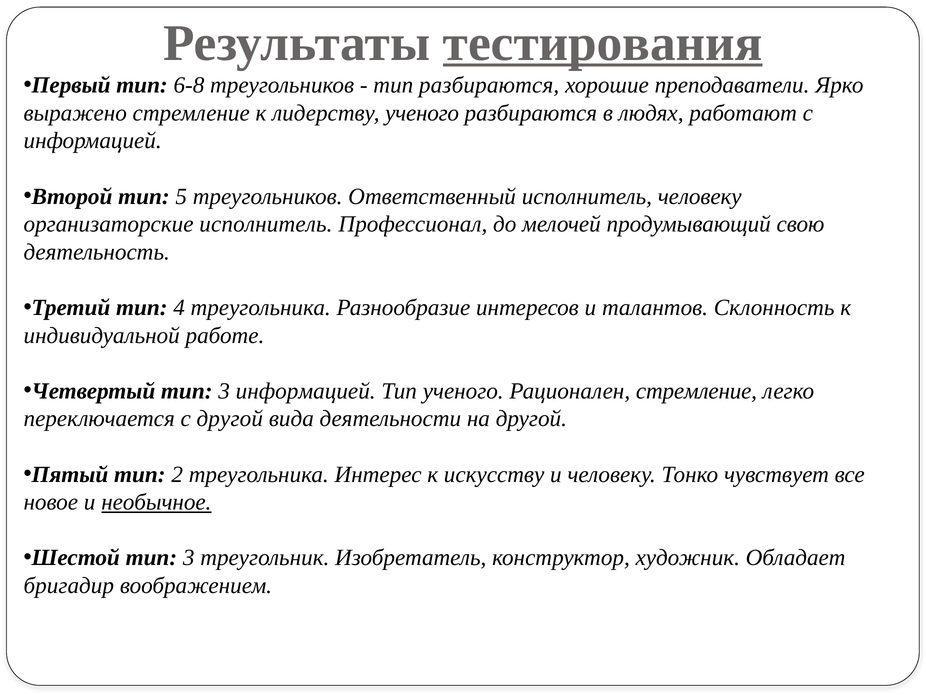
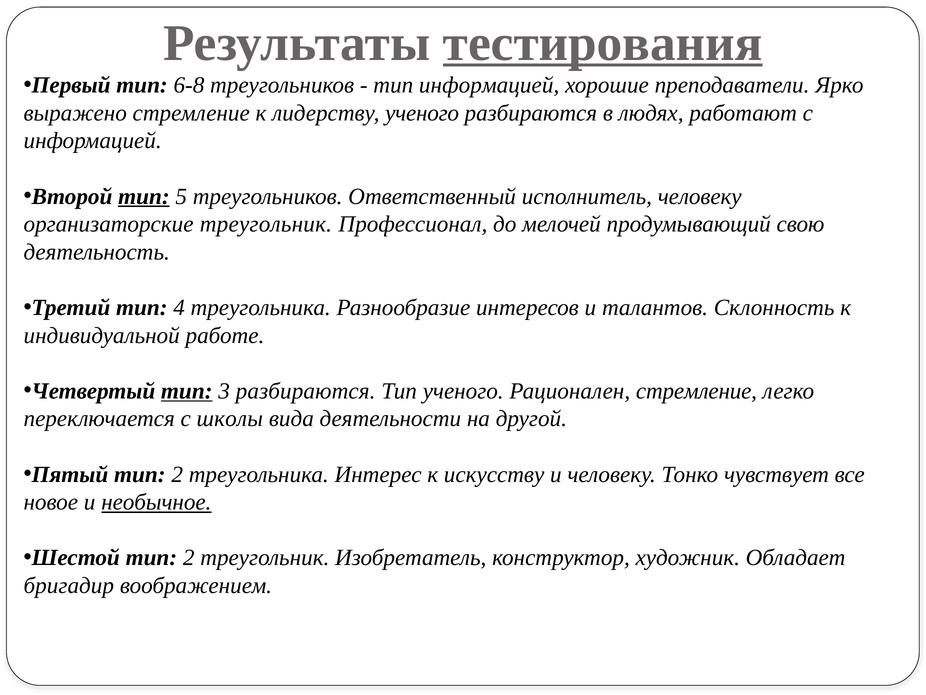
тип разбираются: разбираются -> информацией
тип at (144, 196) underline: none -> present
организаторские исполнитель: исполнитель -> треугольник
тип at (187, 391) underline: none -> present
3 информацией: информацией -> разбираются
с другой: другой -> школы
Шестой тип 3: 3 -> 2
